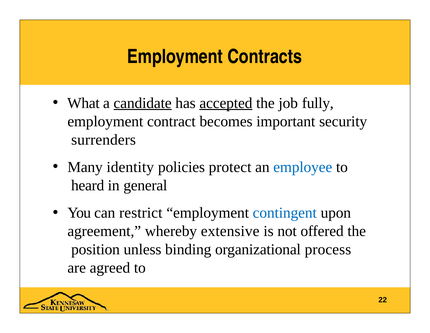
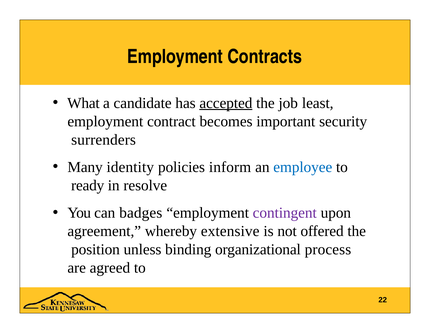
candidate underline: present -> none
fully: fully -> least
protect: protect -> inform
heard: heard -> ready
general: general -> resolve
restrict: restrict -> badges
contingent colour: blue -> purple
